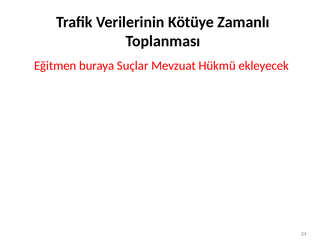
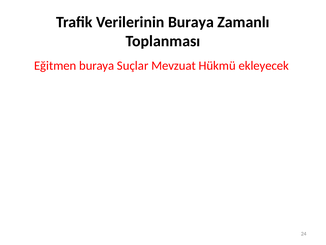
Verilerinin Kötüye: Kötüye -> Buraya
